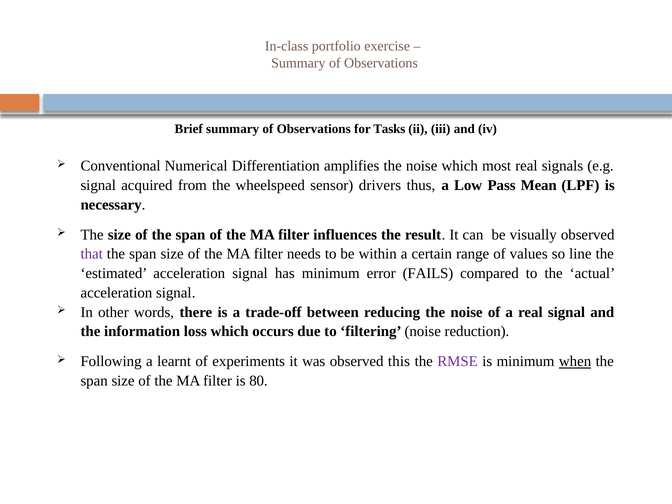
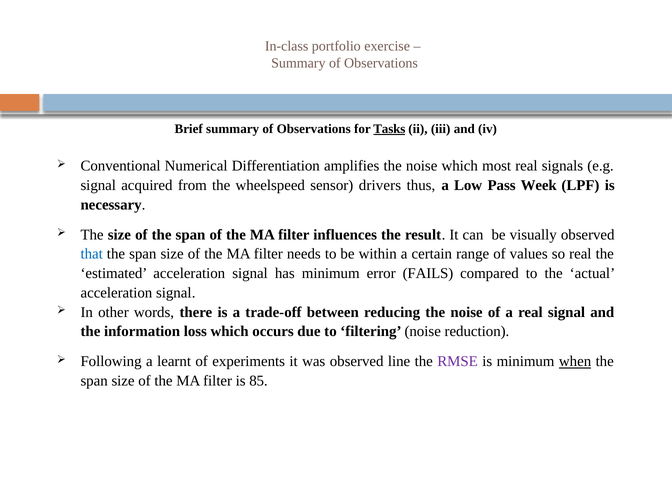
Tasks underline: none -> present
Mean: Mean -> Week
that colour: purple -> blue
so line: line -> real
this: this -> line
80: 80 -> 85
